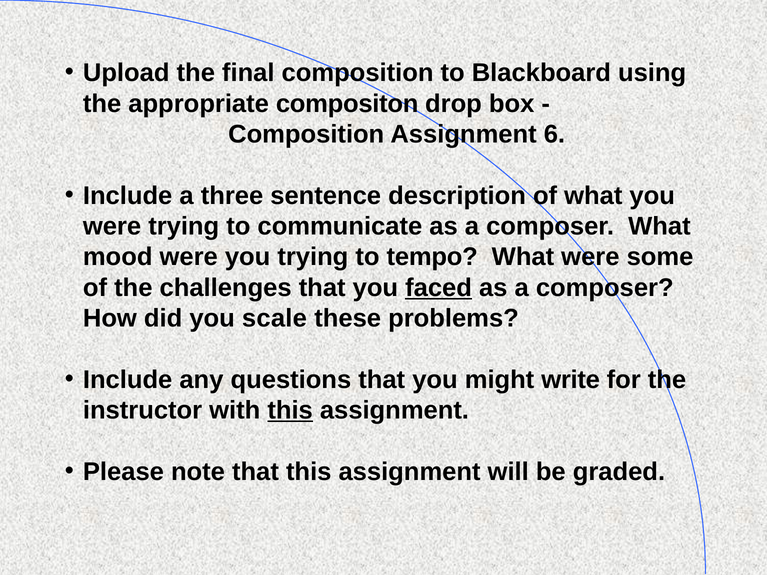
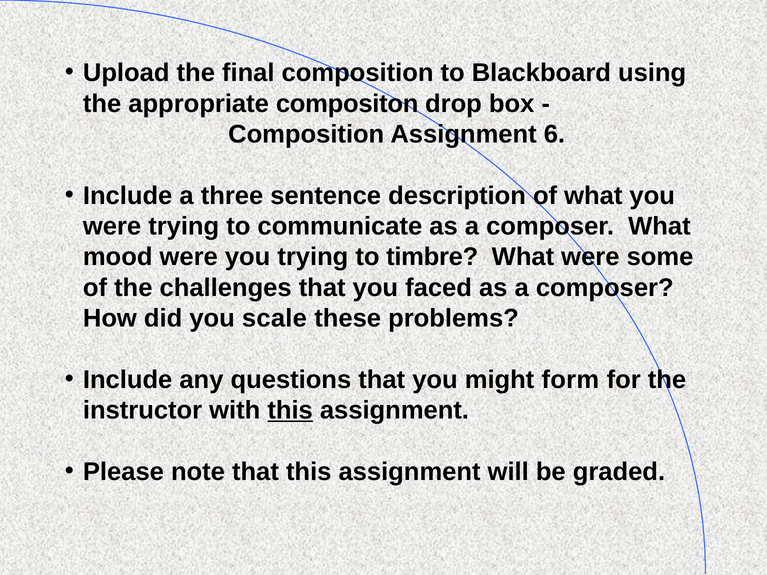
tempo: tempo -> timbre
faced underline: present -> none
write: write -> form
